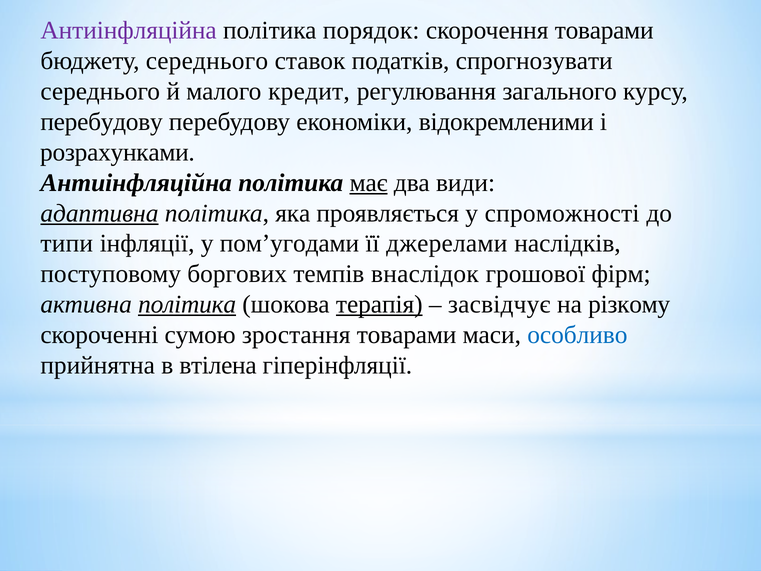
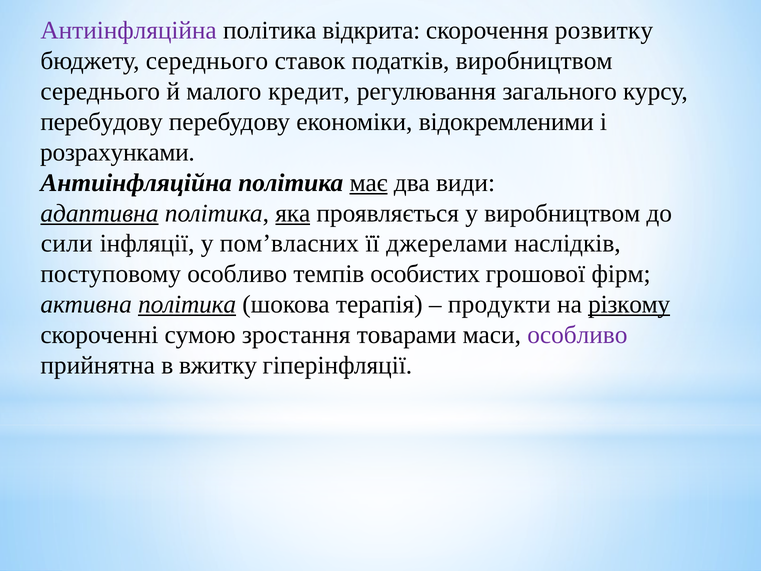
порядок: порядок -> відкрита
скорочення товарами: товарами -> розвитку
податків спрогнозувати: спрогнозувати -> виробництвом
яка underline: none -> present
у спроможності: спроможності -> виробництвом
типи: типи -> сили
пом’угодами: пом’угодами -> пом’власних
поступовому боргових: боргових -> особливо
внаслідок: внаслідок -> особистих
терапія underline: present -> none
засвідчує: засвідчує -> продукти
різкому underline: none -> present
особливо at (577, 335) colour: blue -> purple
втілена: втілена -> вжитку
